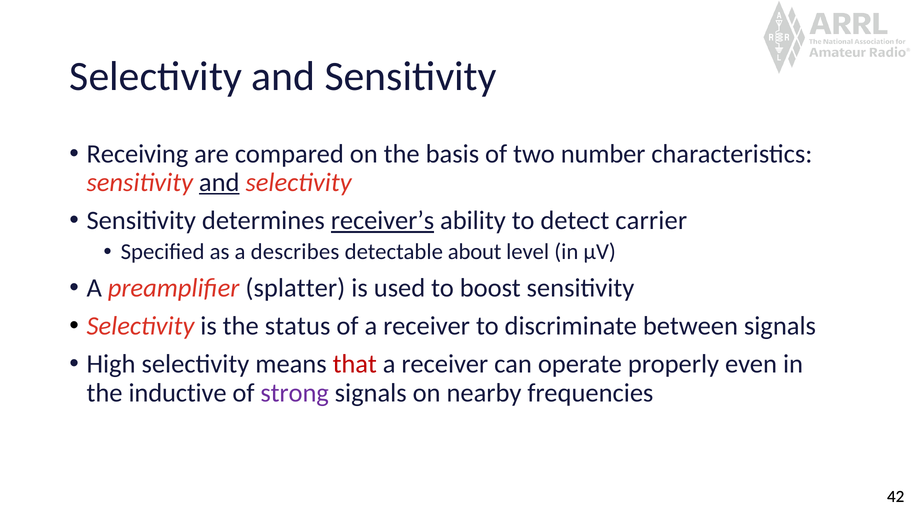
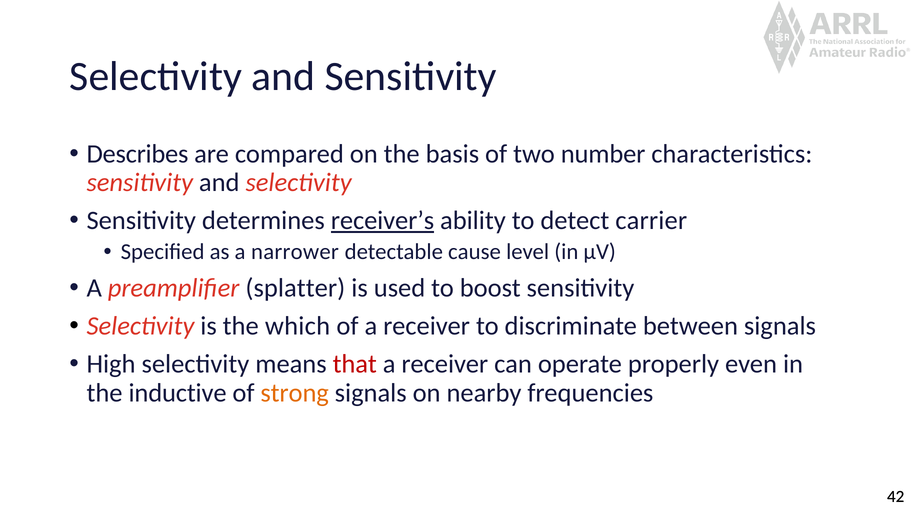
Receiving: Receiving -> Describes
and at (219, 183) underline: present -> none
describes: describes -> narrower
about: about -> cause
status: status -> which
strong colour: purple -> orange
